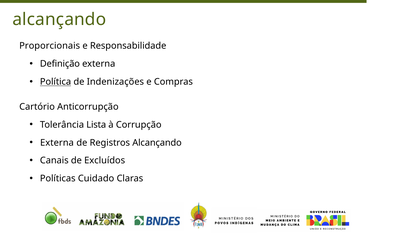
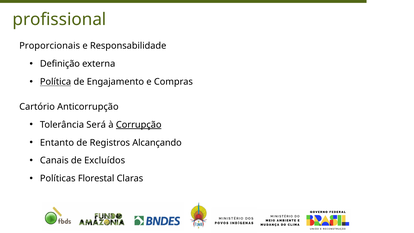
alcançando at (59, 20): alcançando -> profissional
Indenizações: Indenizações -> Engajamento
Lista: Lista -> Será
Corrupção underline: none -> present
Externa at (57, 143): Externa -> Entanto
Cuidado: Cuidado -> Florestal
